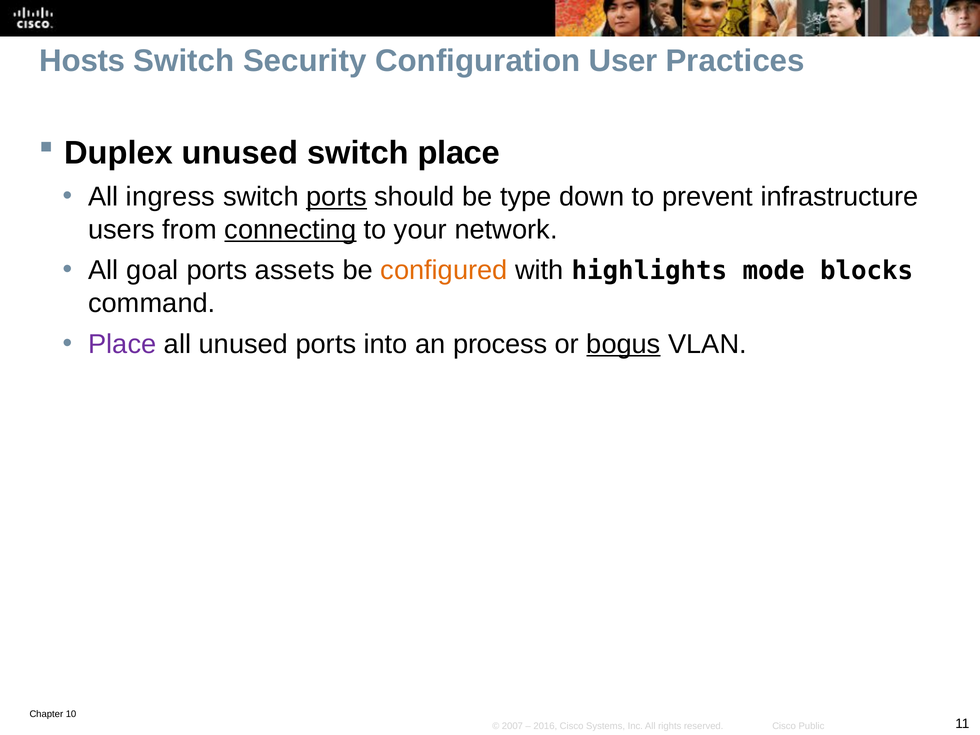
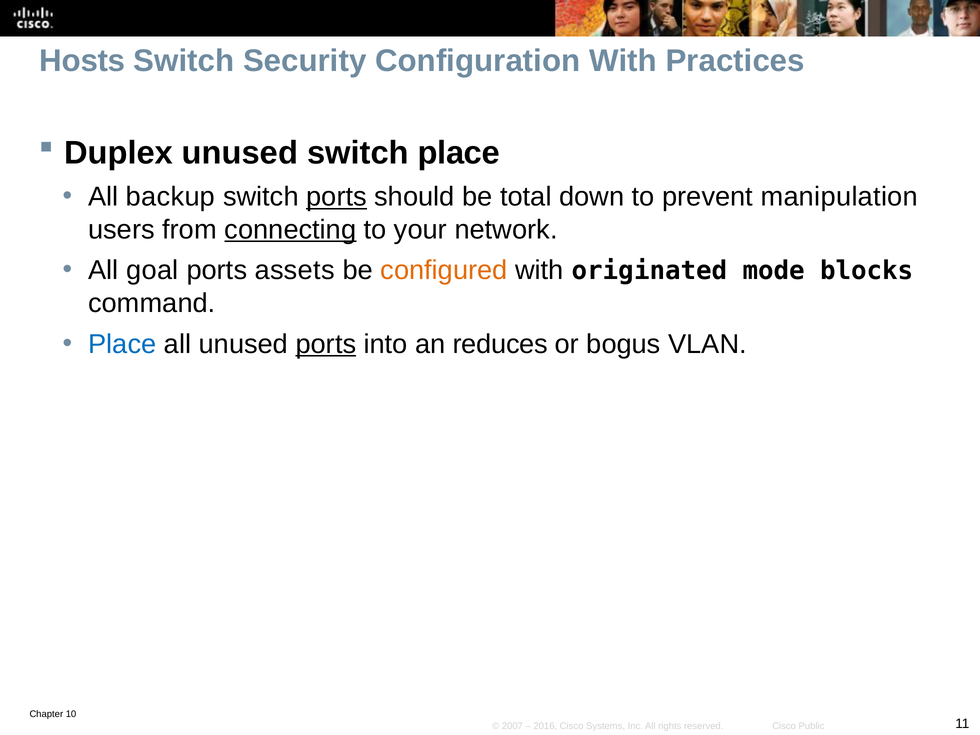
Configuration User: User -> With
ingress: ingress -> backup
type: type -> total
infrastructure: infrastructure -> manipulation
highlights: highlights -> originated
Place at (122, 344) colour: purple -> blue
ports at (326, 344) underline: none -> present
process: process -> reduces
bogus underline: present -> none
